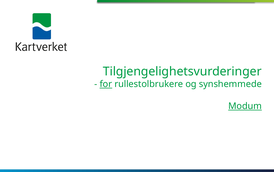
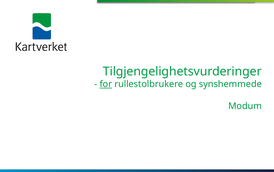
Modum underline: present -> none
